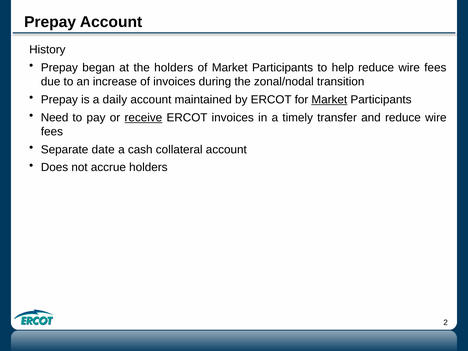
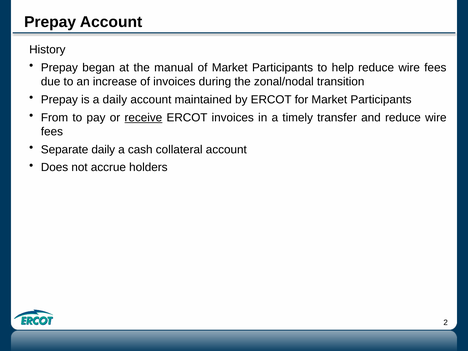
the holders: holders -> manual
Market at (329, 100) underline: present -> none
Need: Need -> From
Separate date: date -> daily
